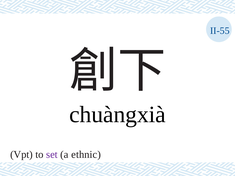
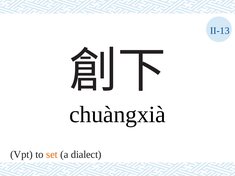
II-55: II-55 -> II-13
set colour: purple -> orange
ethnic: ethnic -> dialect
